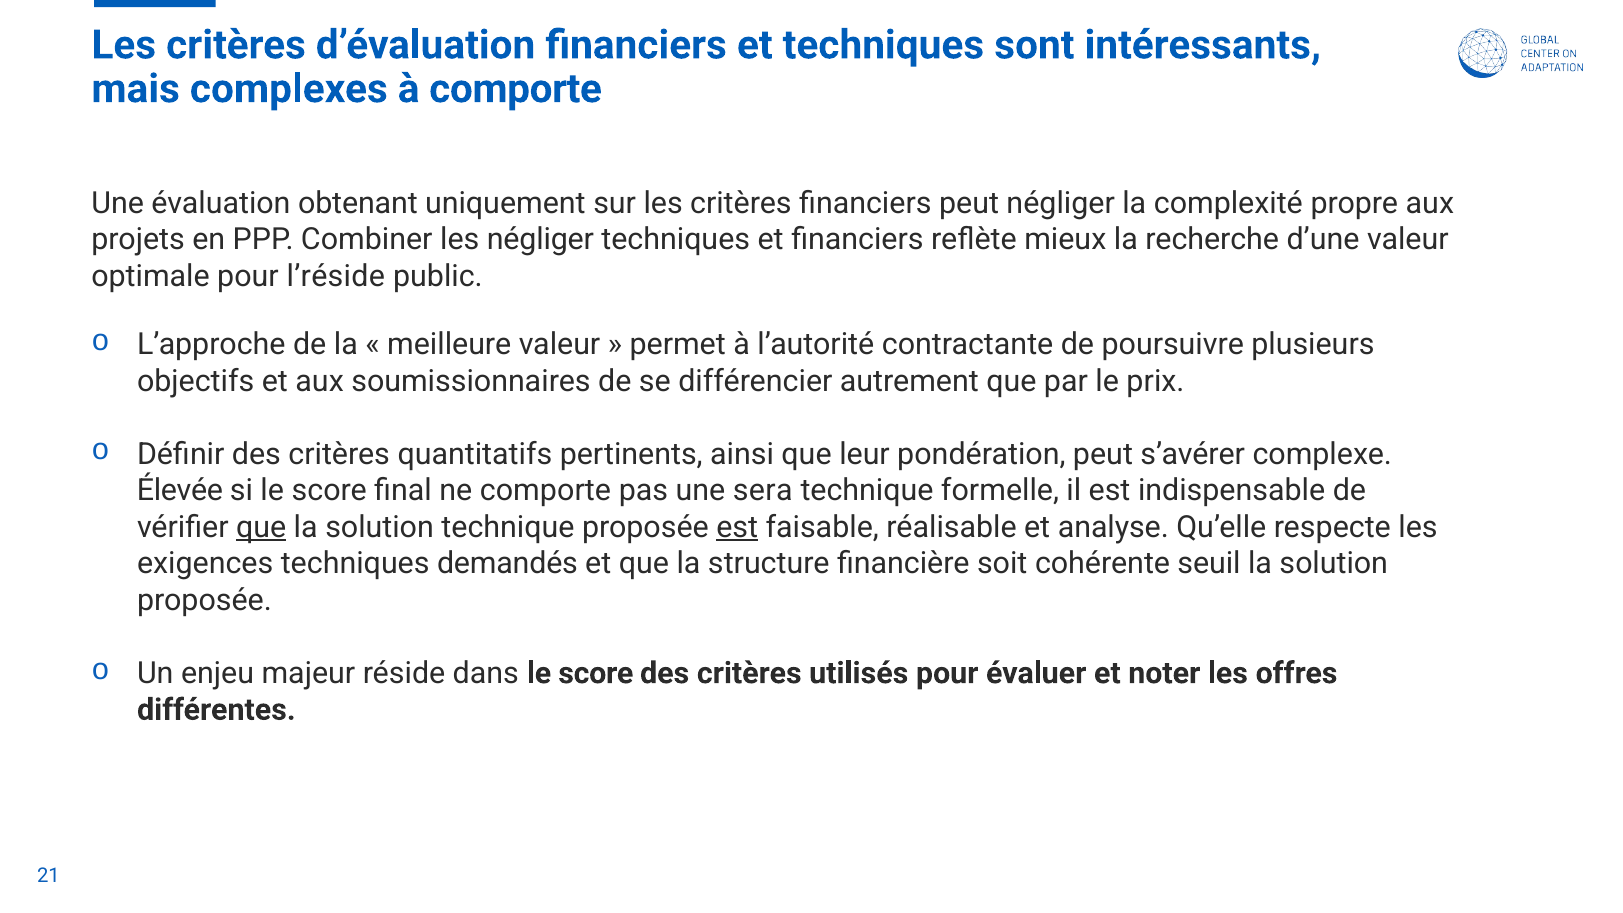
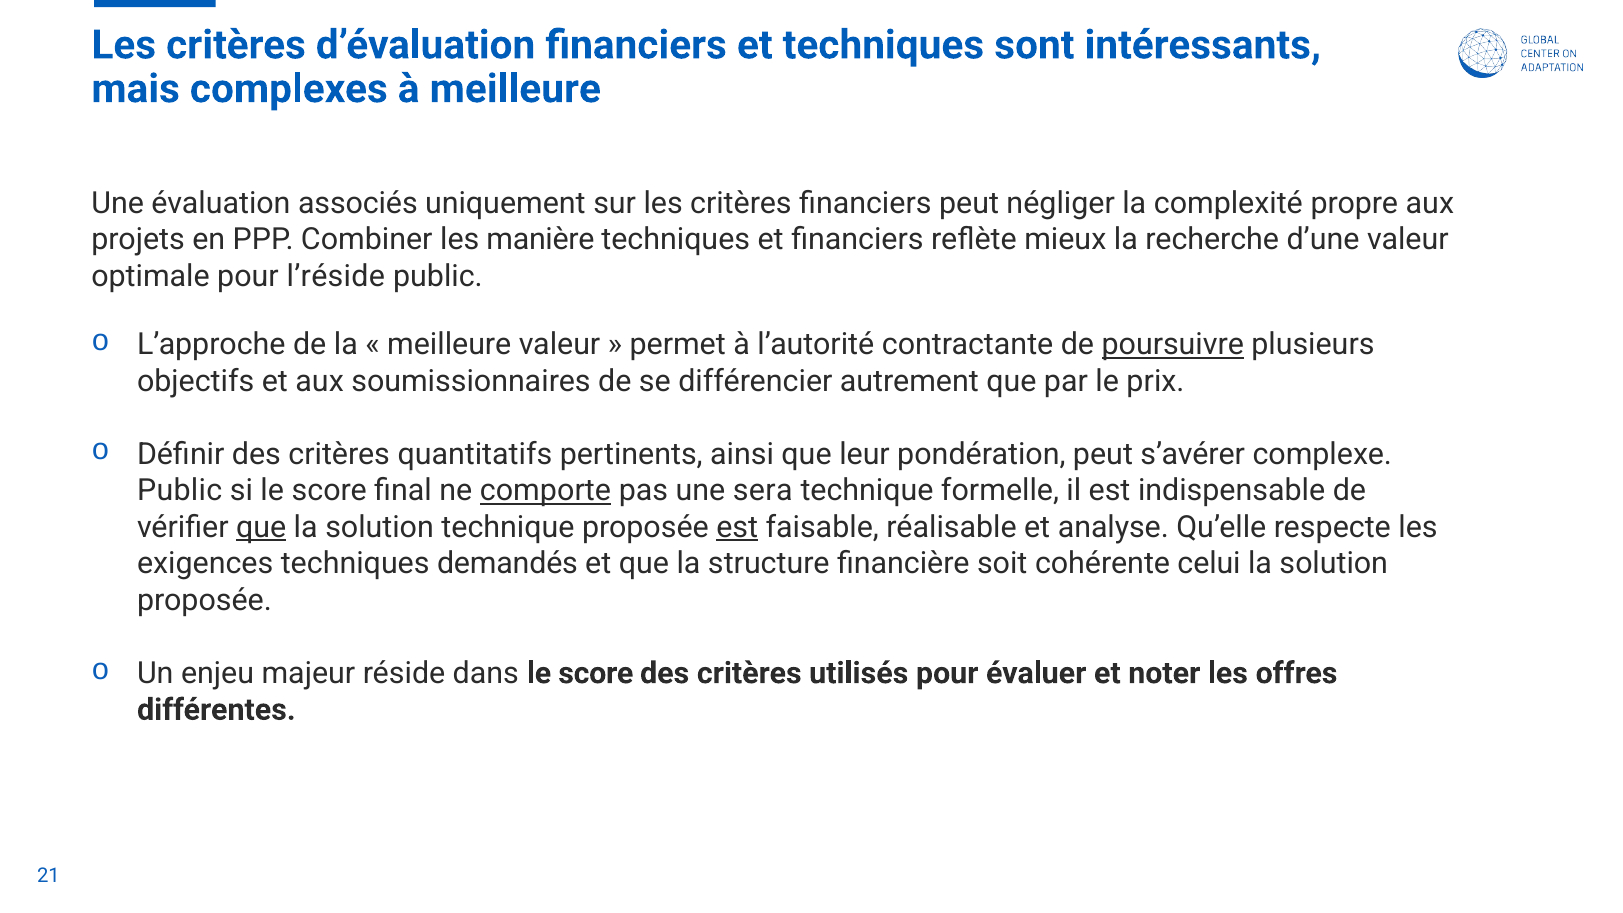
à comporte: comporte -> meilleure
obtenant: obtenant -> associés
les négliger: négliger -> manière
poursuivre underline: none -> present
Élevée at (180, 491): Élevée -> Public
comporte at (545, 491) underline: none -> present
seuil: seuil -> celui
